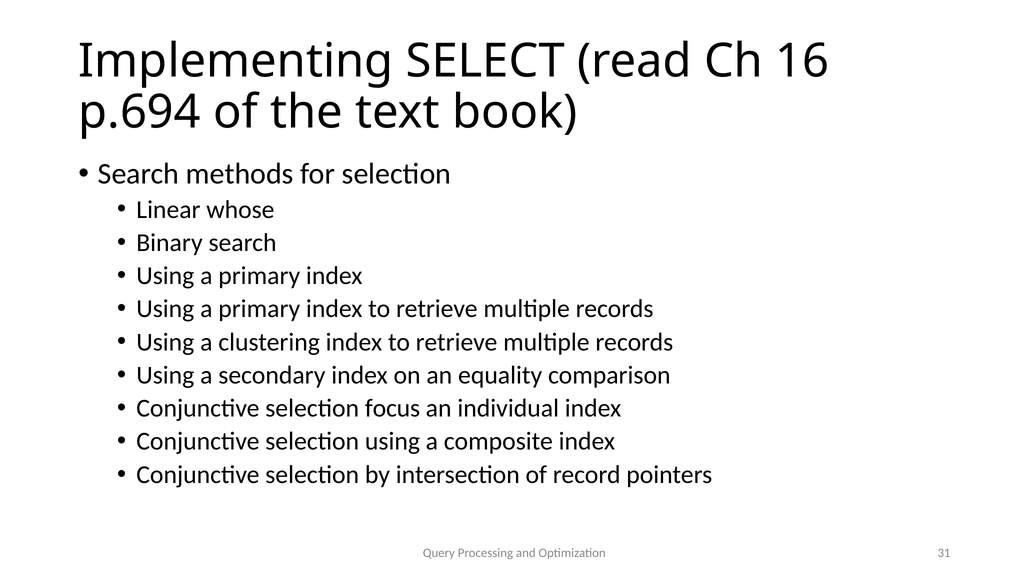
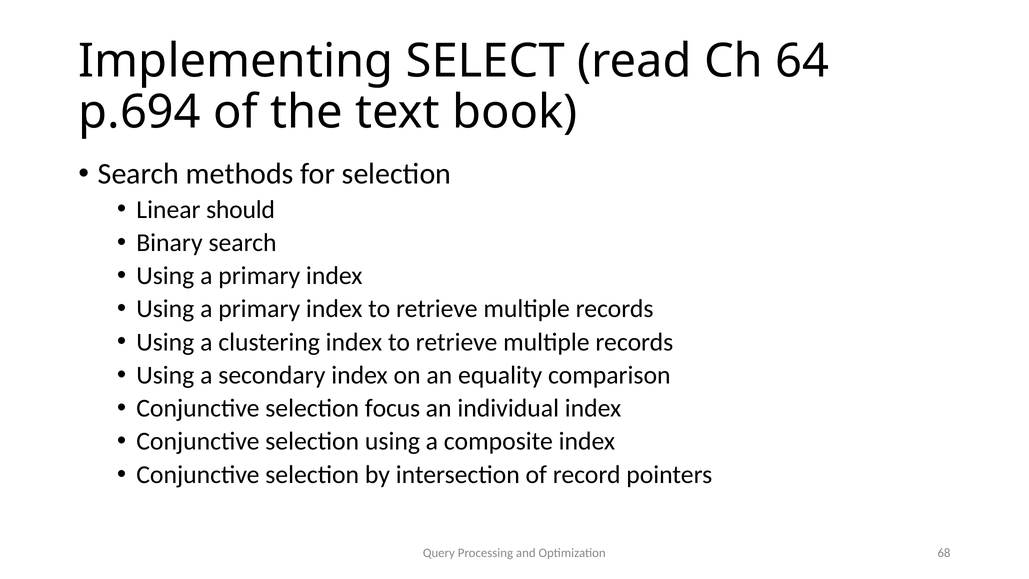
16: 16 -> 64
whose: whose -> should
31: 31 -> 68
